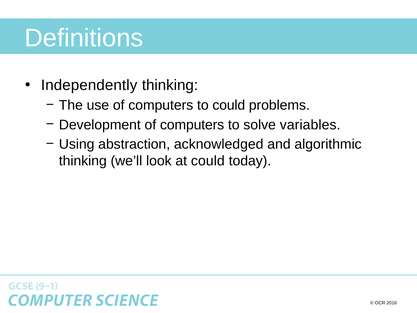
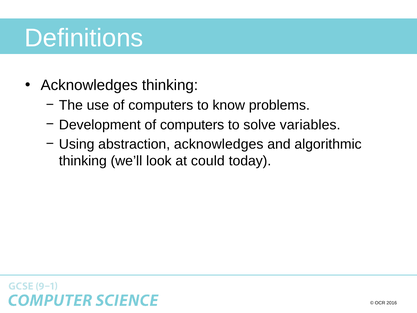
Independently at (89, 85): Independently -> Acknowledges
to could: could -> know
abstraction acknowledged: acknowledged -> acknowledges
